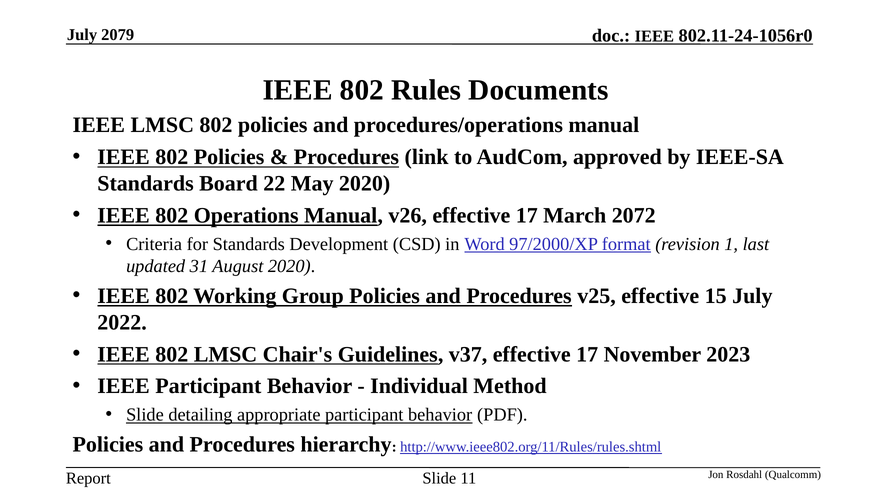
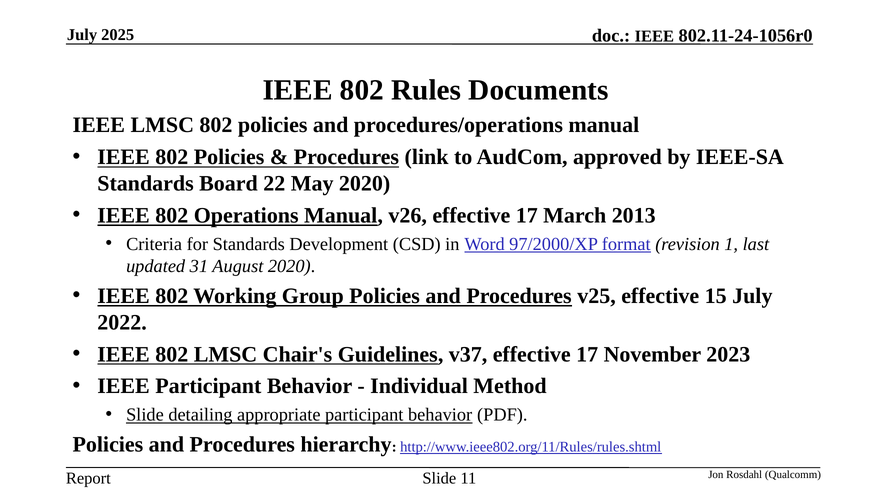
2079: 2079 -> 2025
2072: 2072 -> 2013
